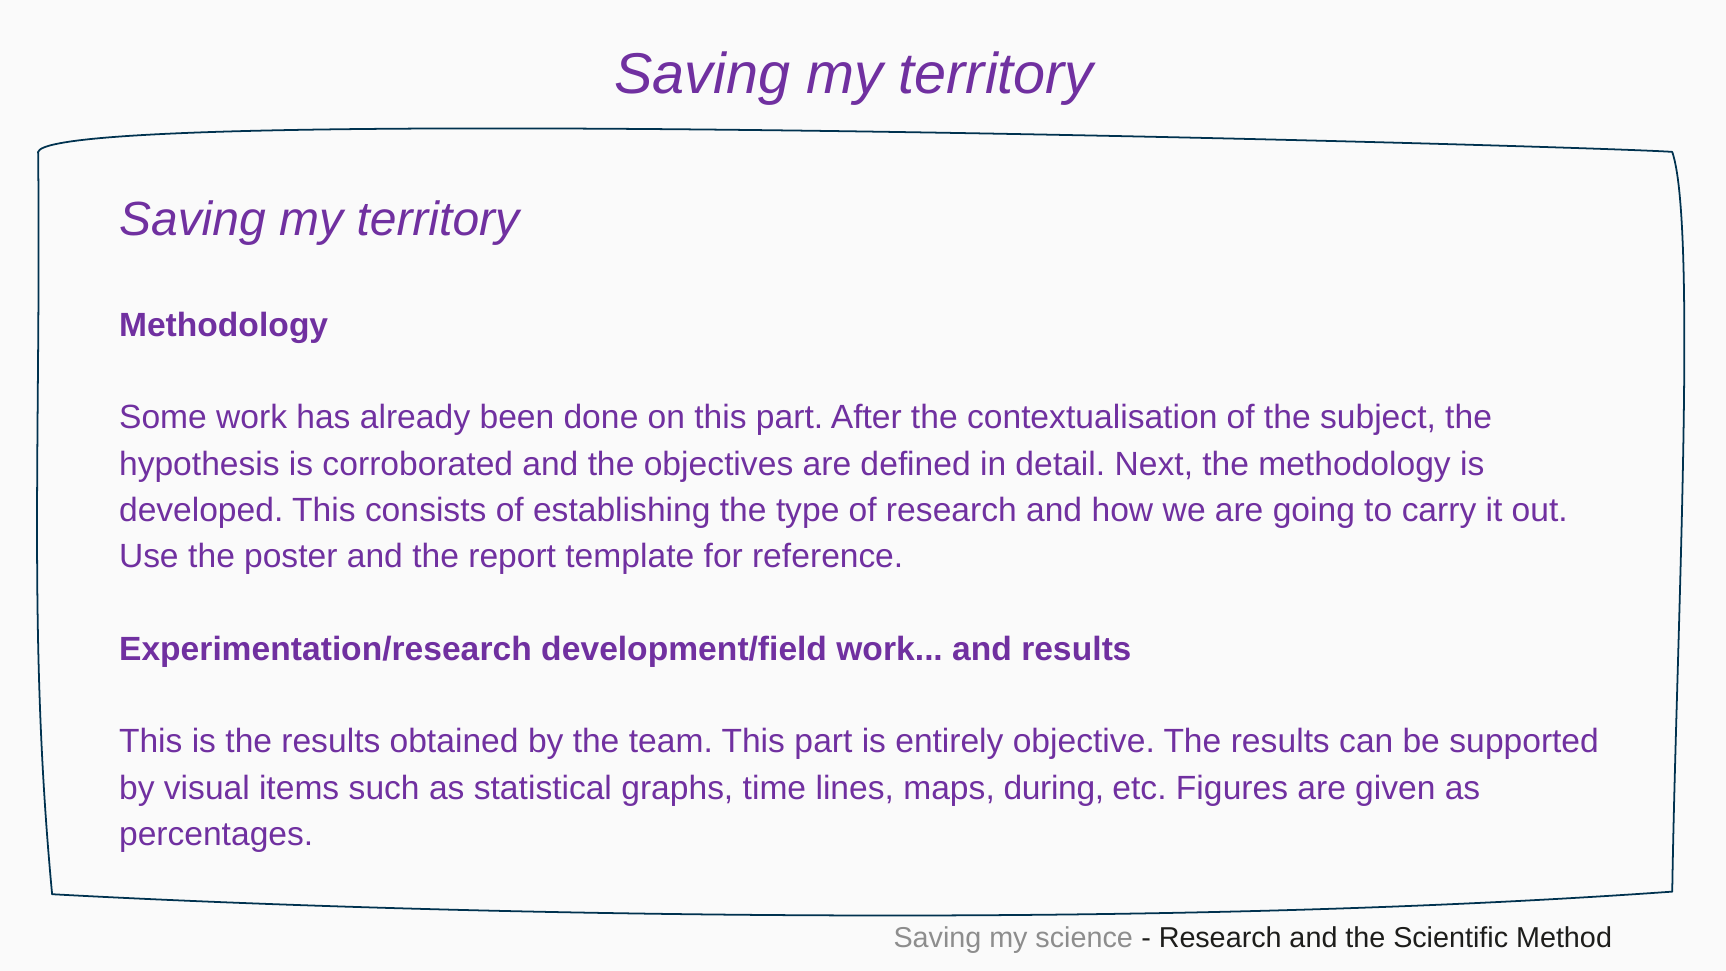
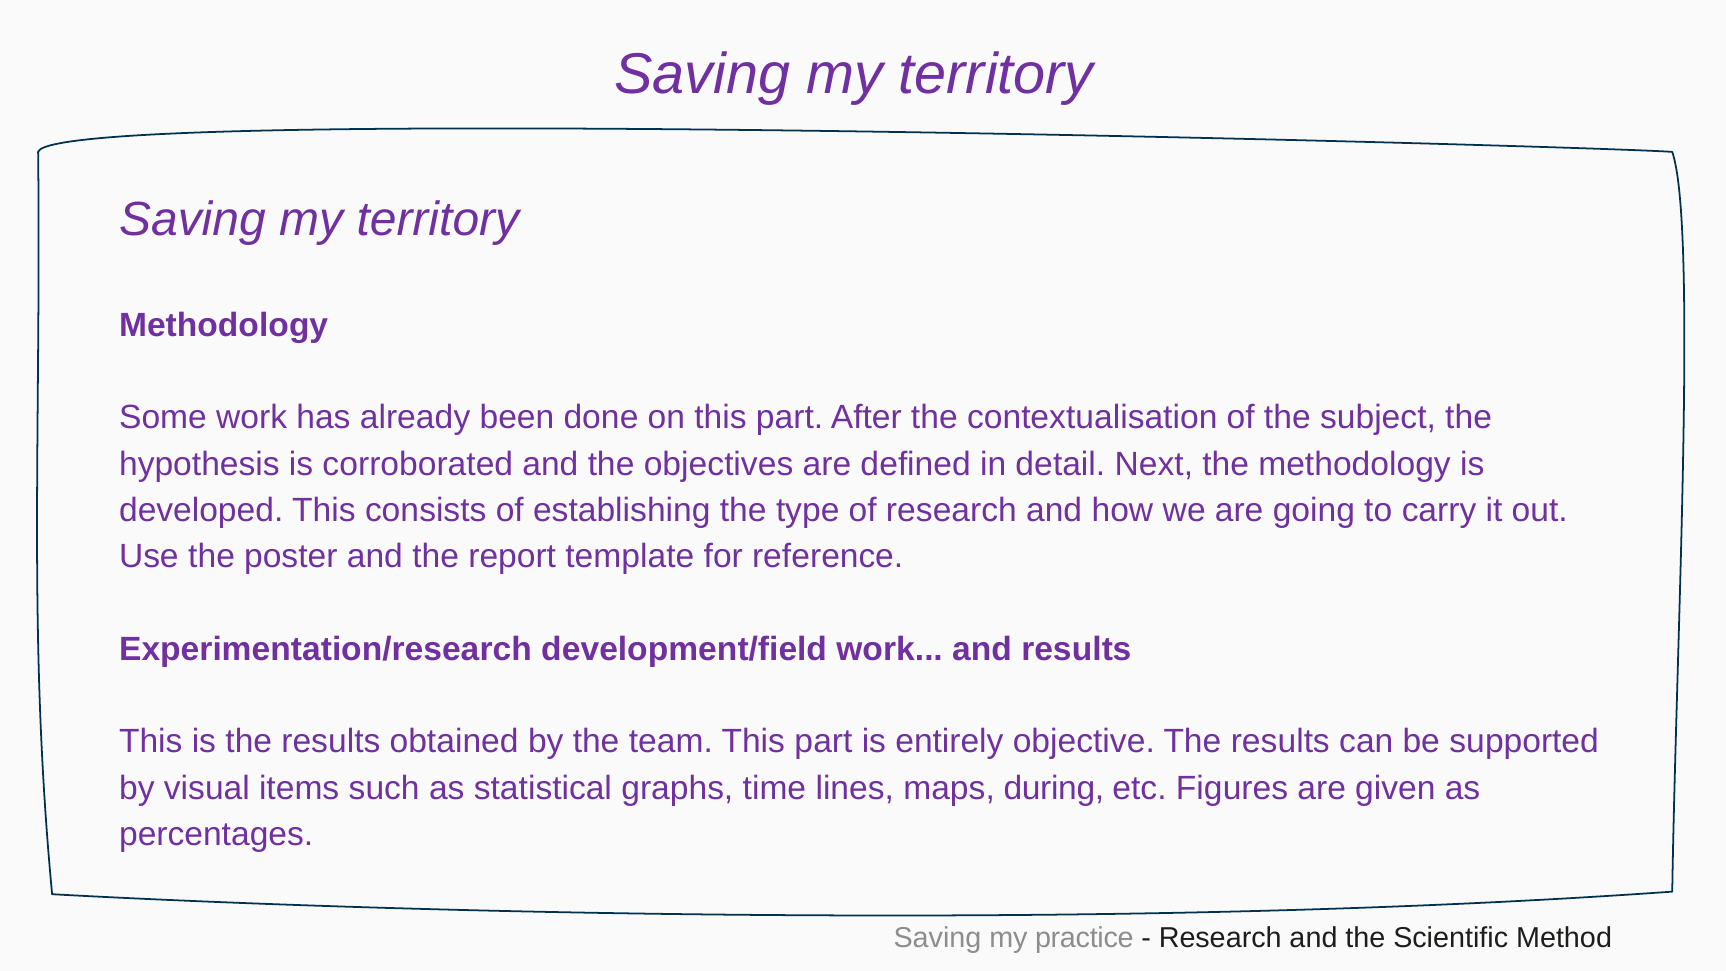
science: science -> practice
